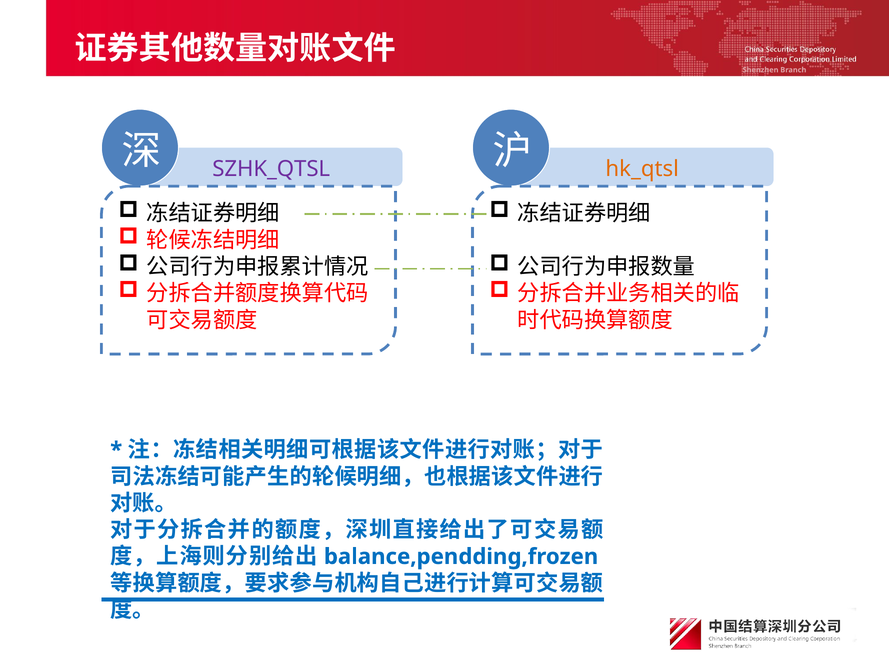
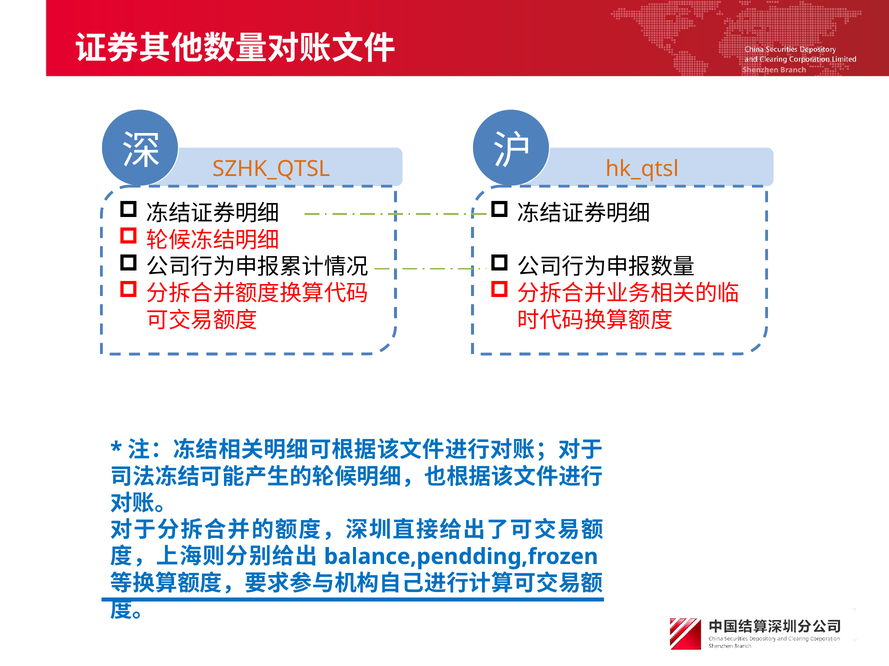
SZHK_QTSL colour: purple -> orange
